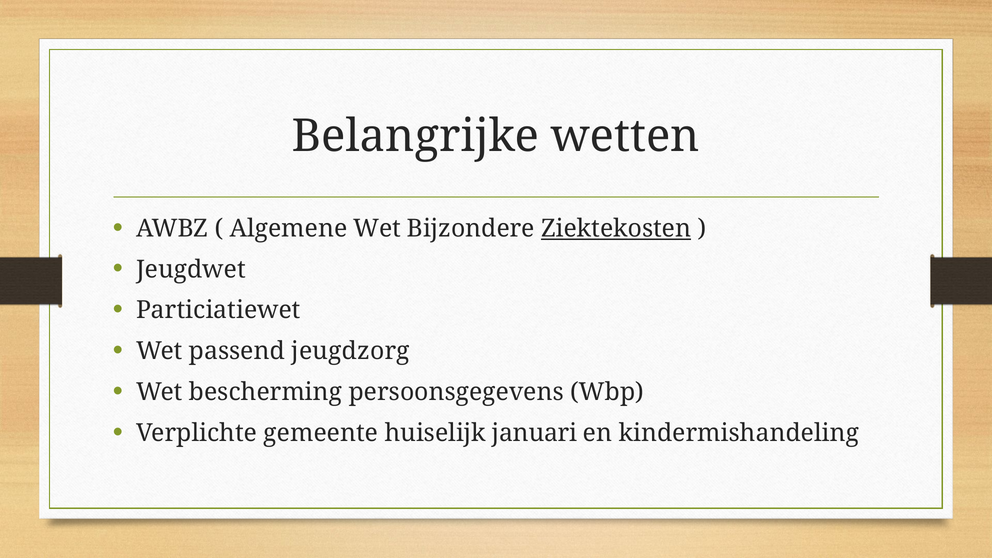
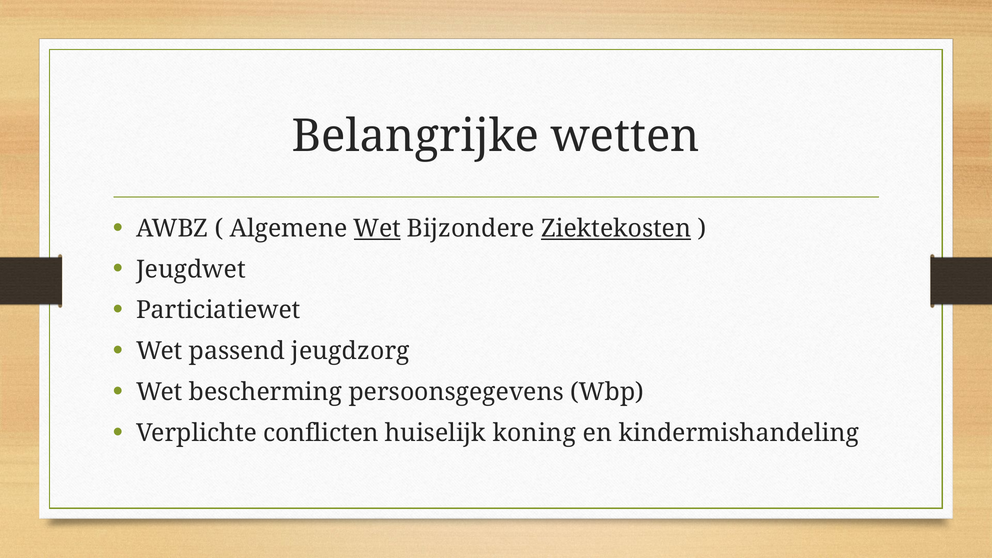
Wet at (377, 228) underline: none -> present
gemeente: gemeente -> conflicten
januari: januari -> koning
